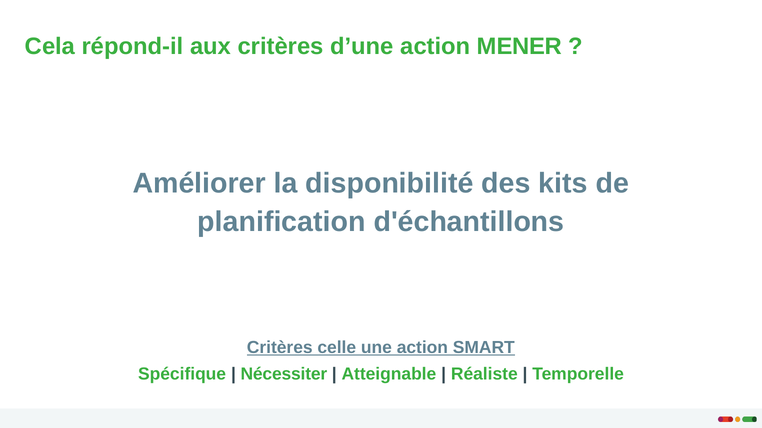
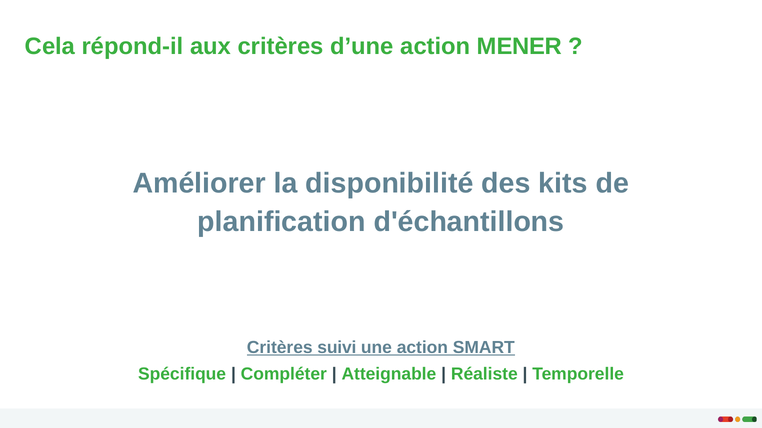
celle: celle -> suivi
Nécessiter: Nécessiter -> Compléter
